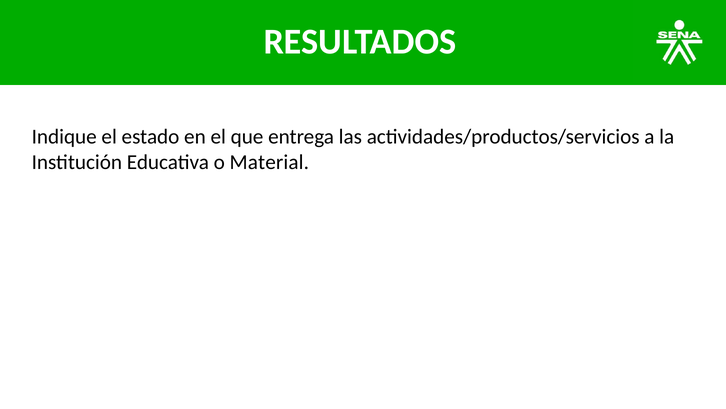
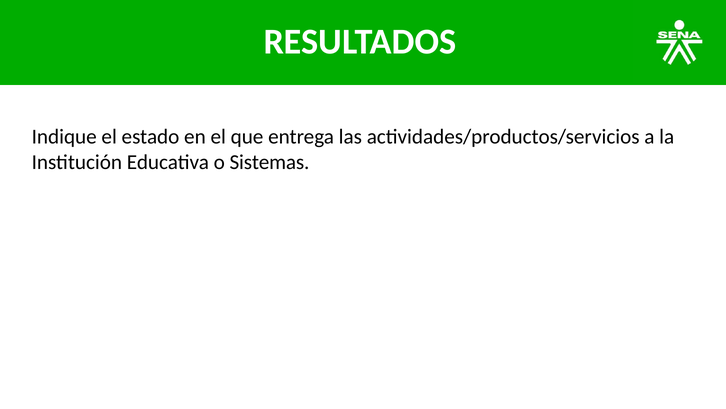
Material: Material -> Sistemas
